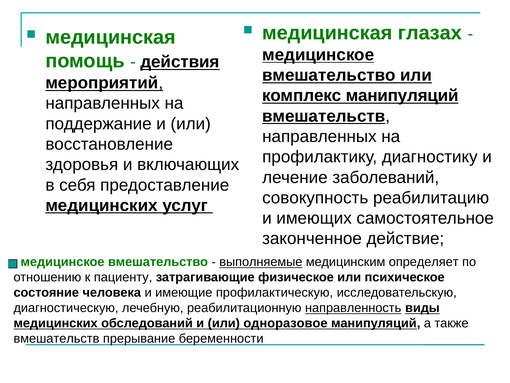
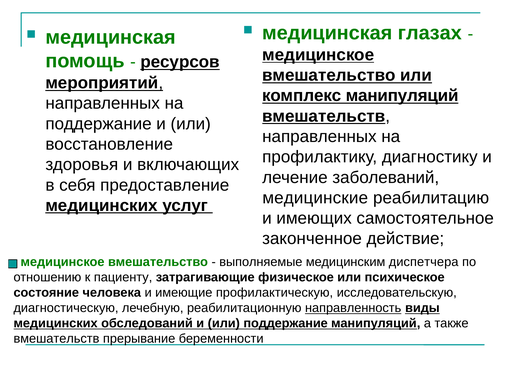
действия: действия -> ресурсов
совокупность: совокупность -> медицинские
выполняемые underline: present -> none
определяет: определяет -> диспетчера
или одноразовое: одноразовое -> поддержание
